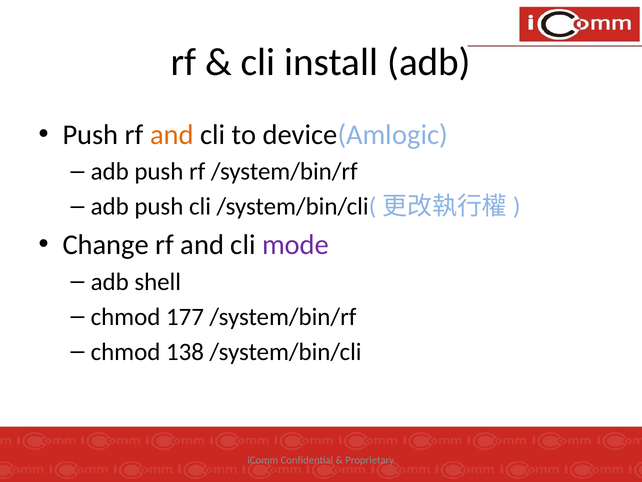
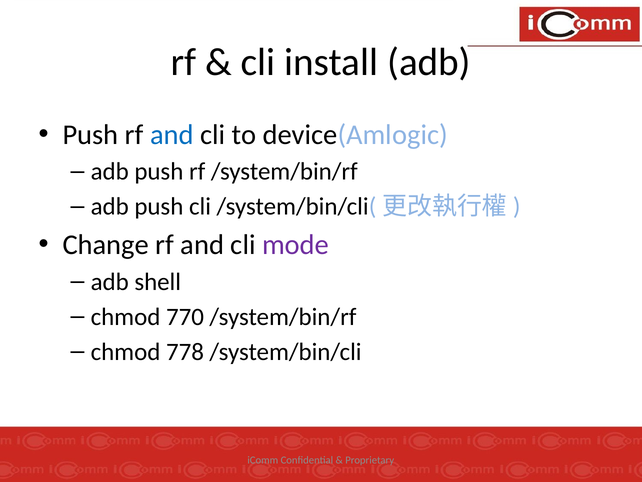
and at (172, 135) colour: orange -> blue
177: 177 -> 770
138: 138 -> 778
